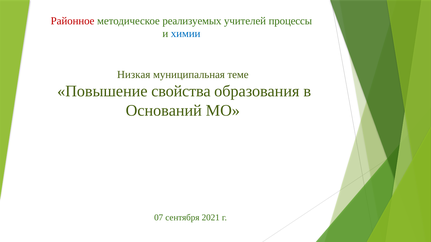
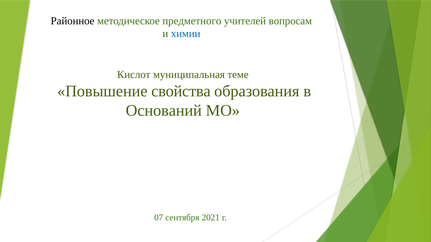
Районное colour: red -> black
реализуемых: реализуемых -> предметного
процессы: процессы -> вопросам
Низкая: Низкая -> Кислот
